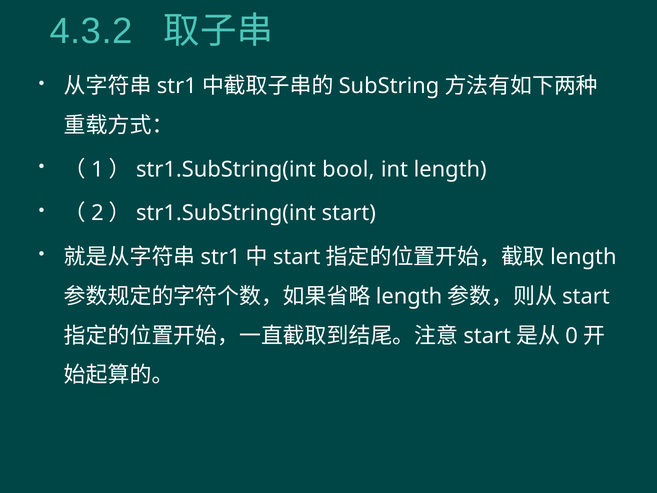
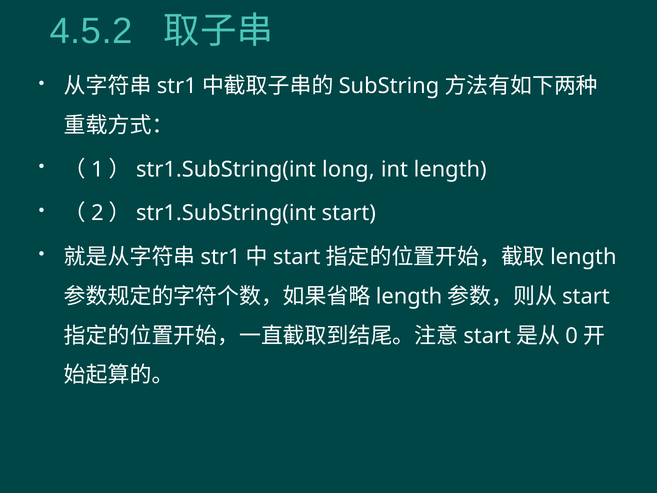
4.3.2: 4.3.2 -> 4.5.2
bool: bool -> long
